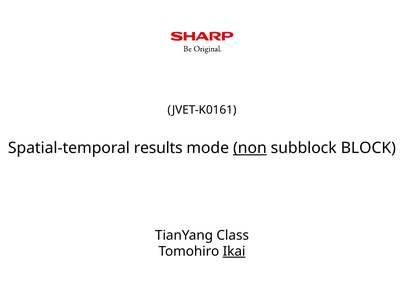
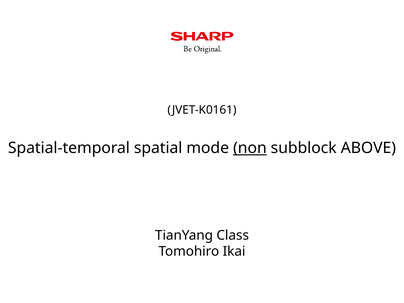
results: results -> spatial
BLOCK: BLOCK -> ABOVE
Ikai underline: present -> none
